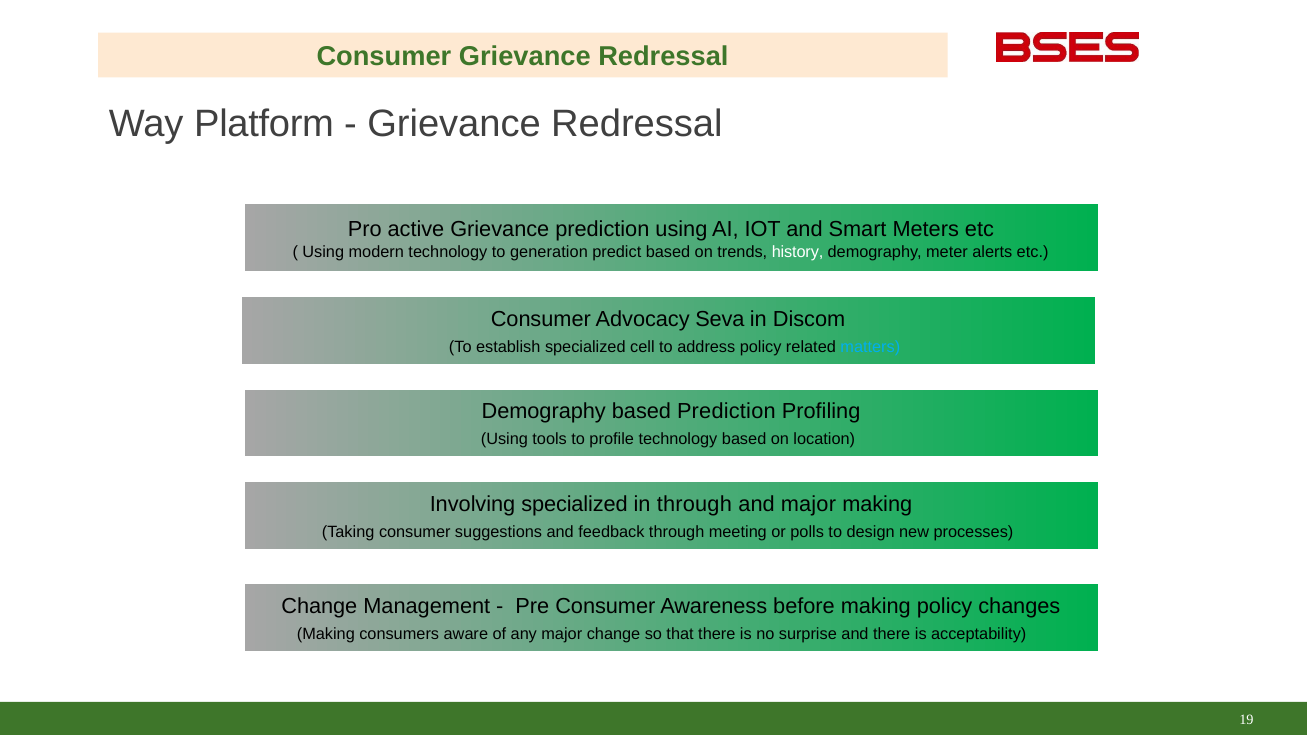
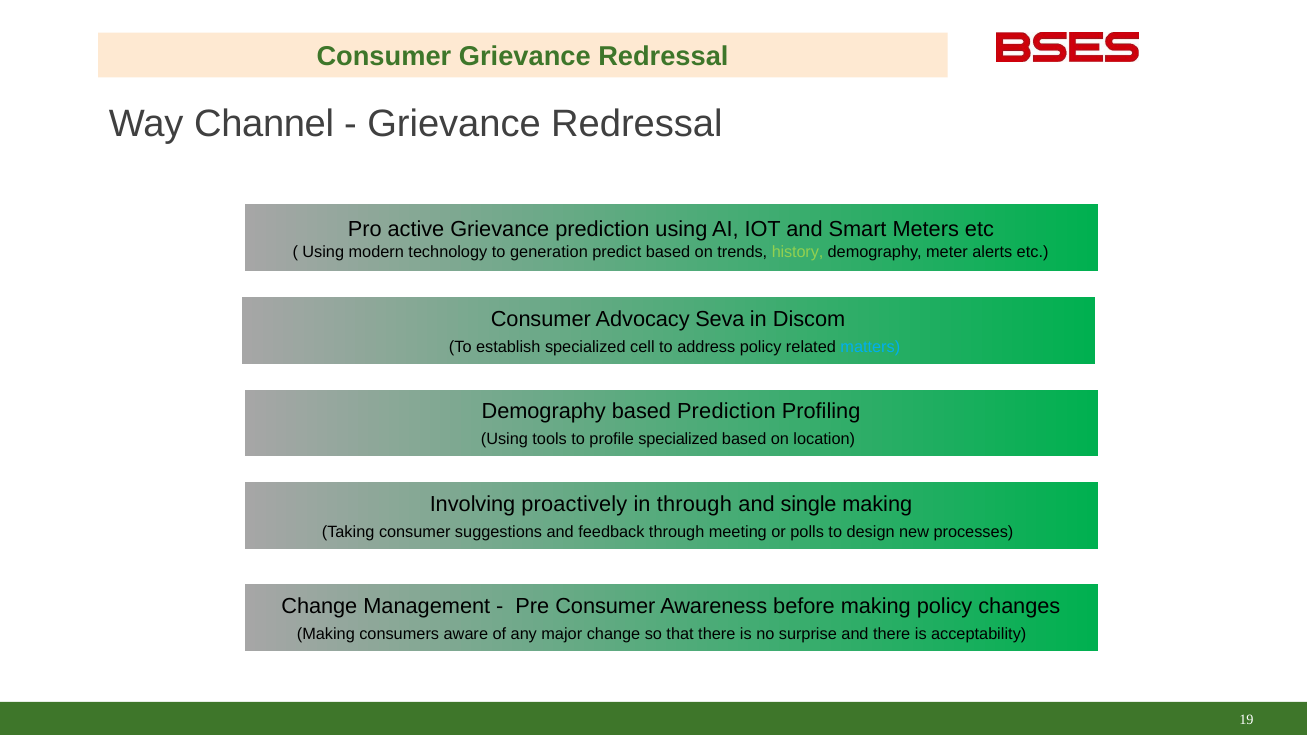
Platform: Platform -> Channel
history colour: white -> light green
profile technology: technology -> specialized
Involving specialized: specialized -> proactively
and major: major -> single
